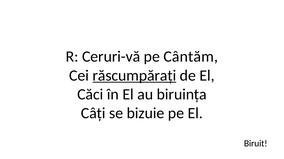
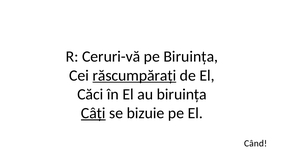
pe Cântăm: Cântăm -> Biruința
Câți underline: none -> present
Biruit: Biruit -> Când
